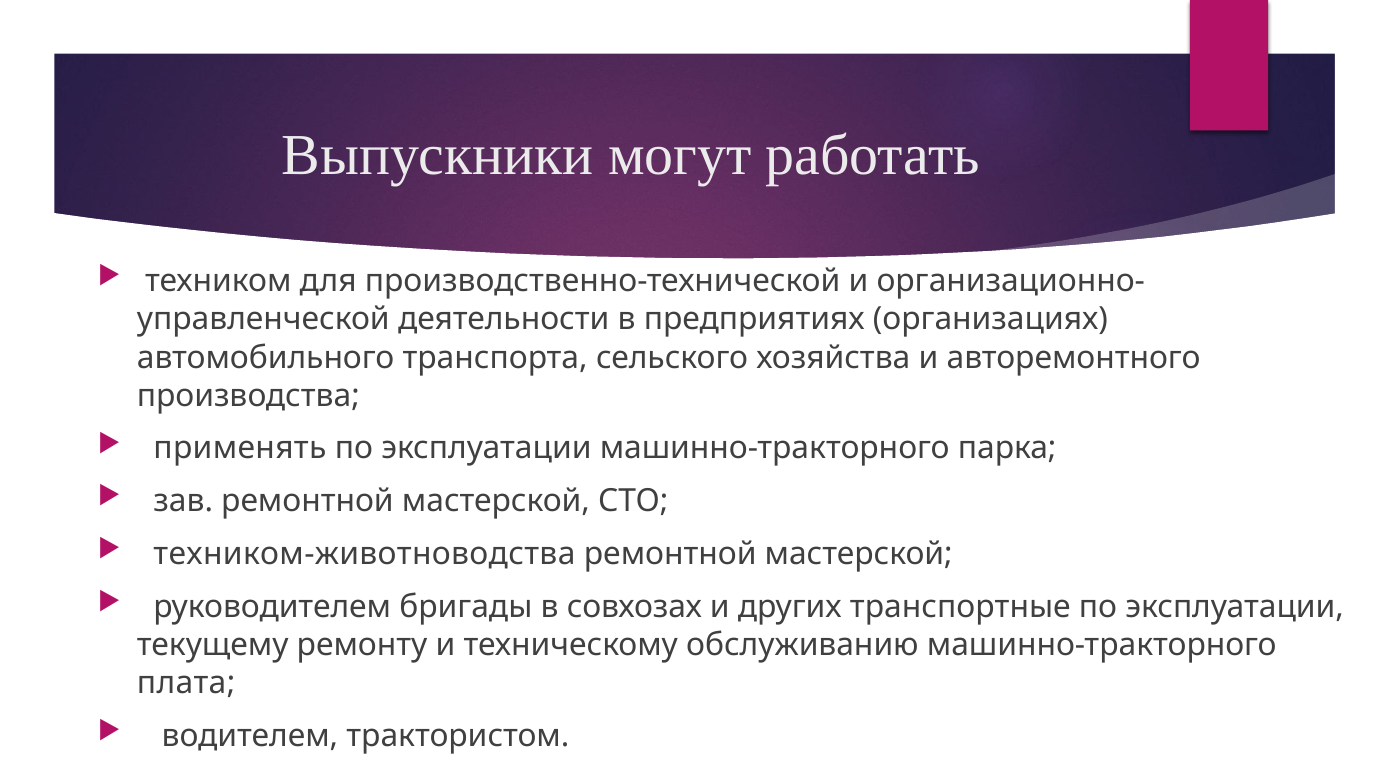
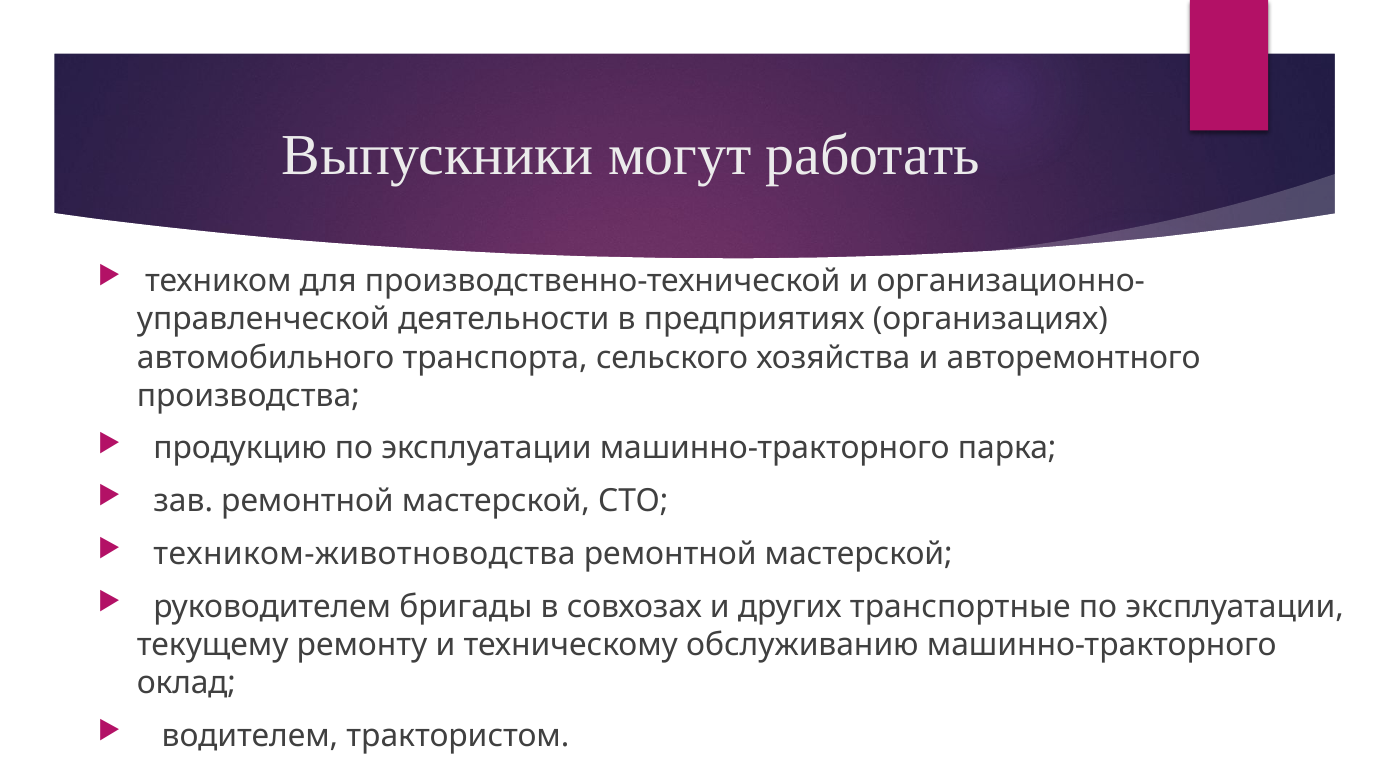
применять: применять -> продукцию
плата: плата -> оклад
